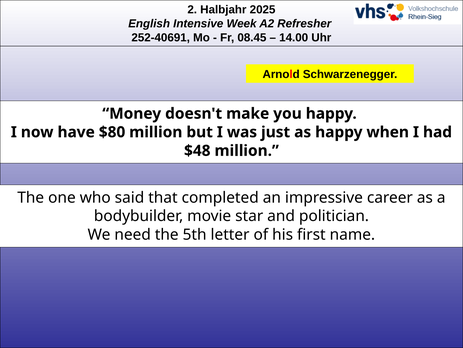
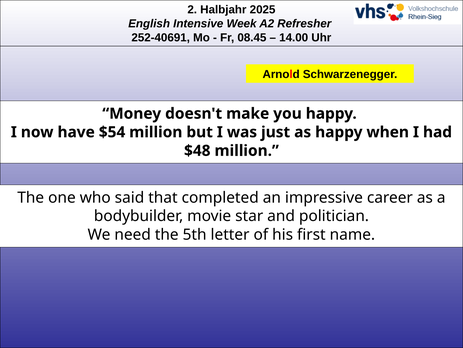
$80: $80 -> $54
